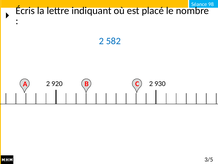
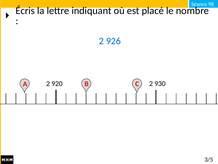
582: 582 -> 926
